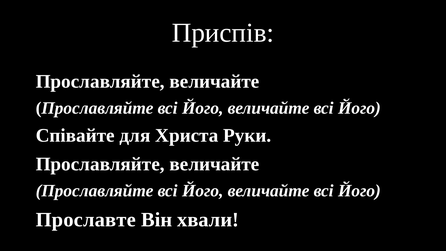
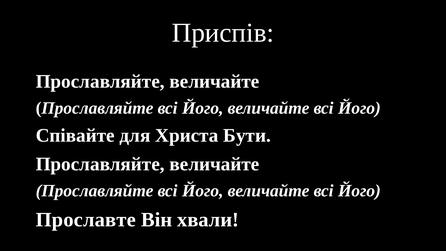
Руки: Руки -> Бути
